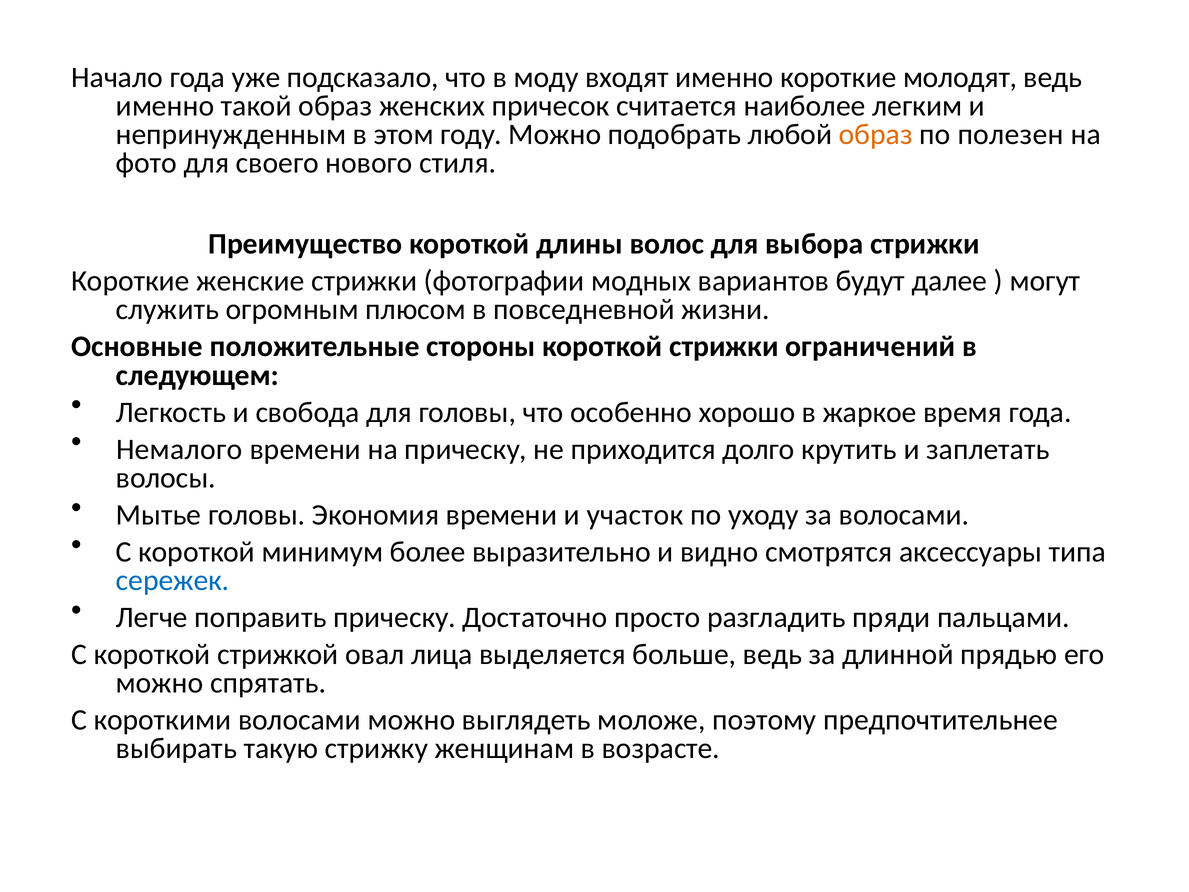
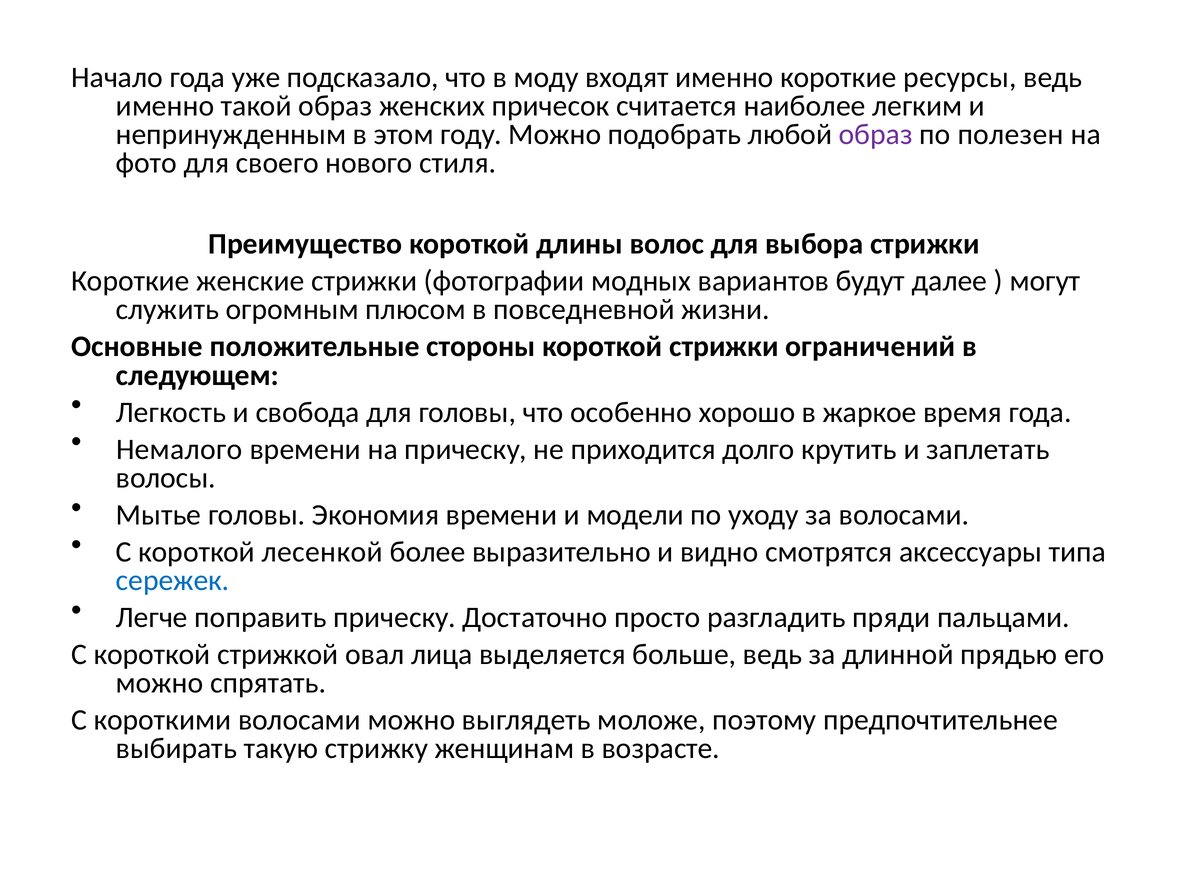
молодят: молодят -> ресурсы
образ at (876, 134) colour: orange -> purple
участок: участок -> модели
минимум: минимум -> лесенкой
